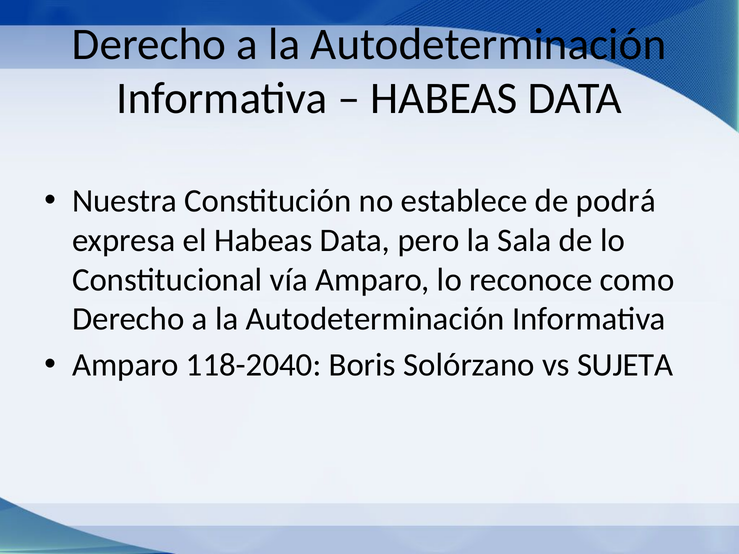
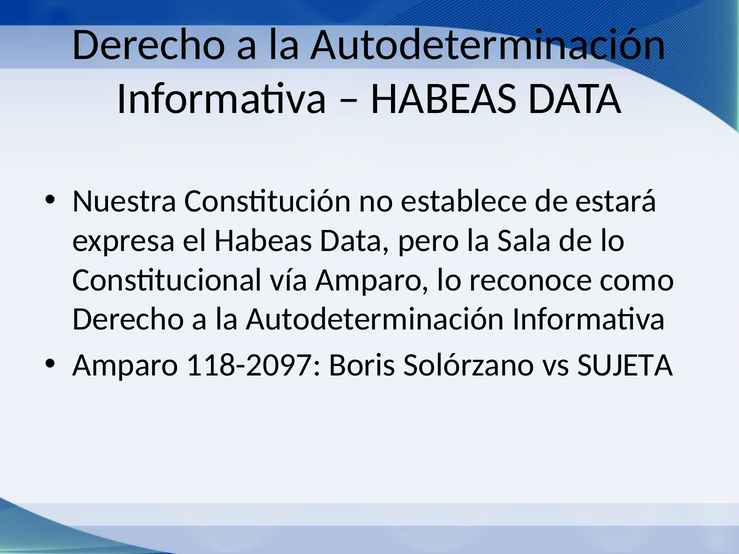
podrá: podrá -> estará
118-2040: 118-2040 -> 118-2097
